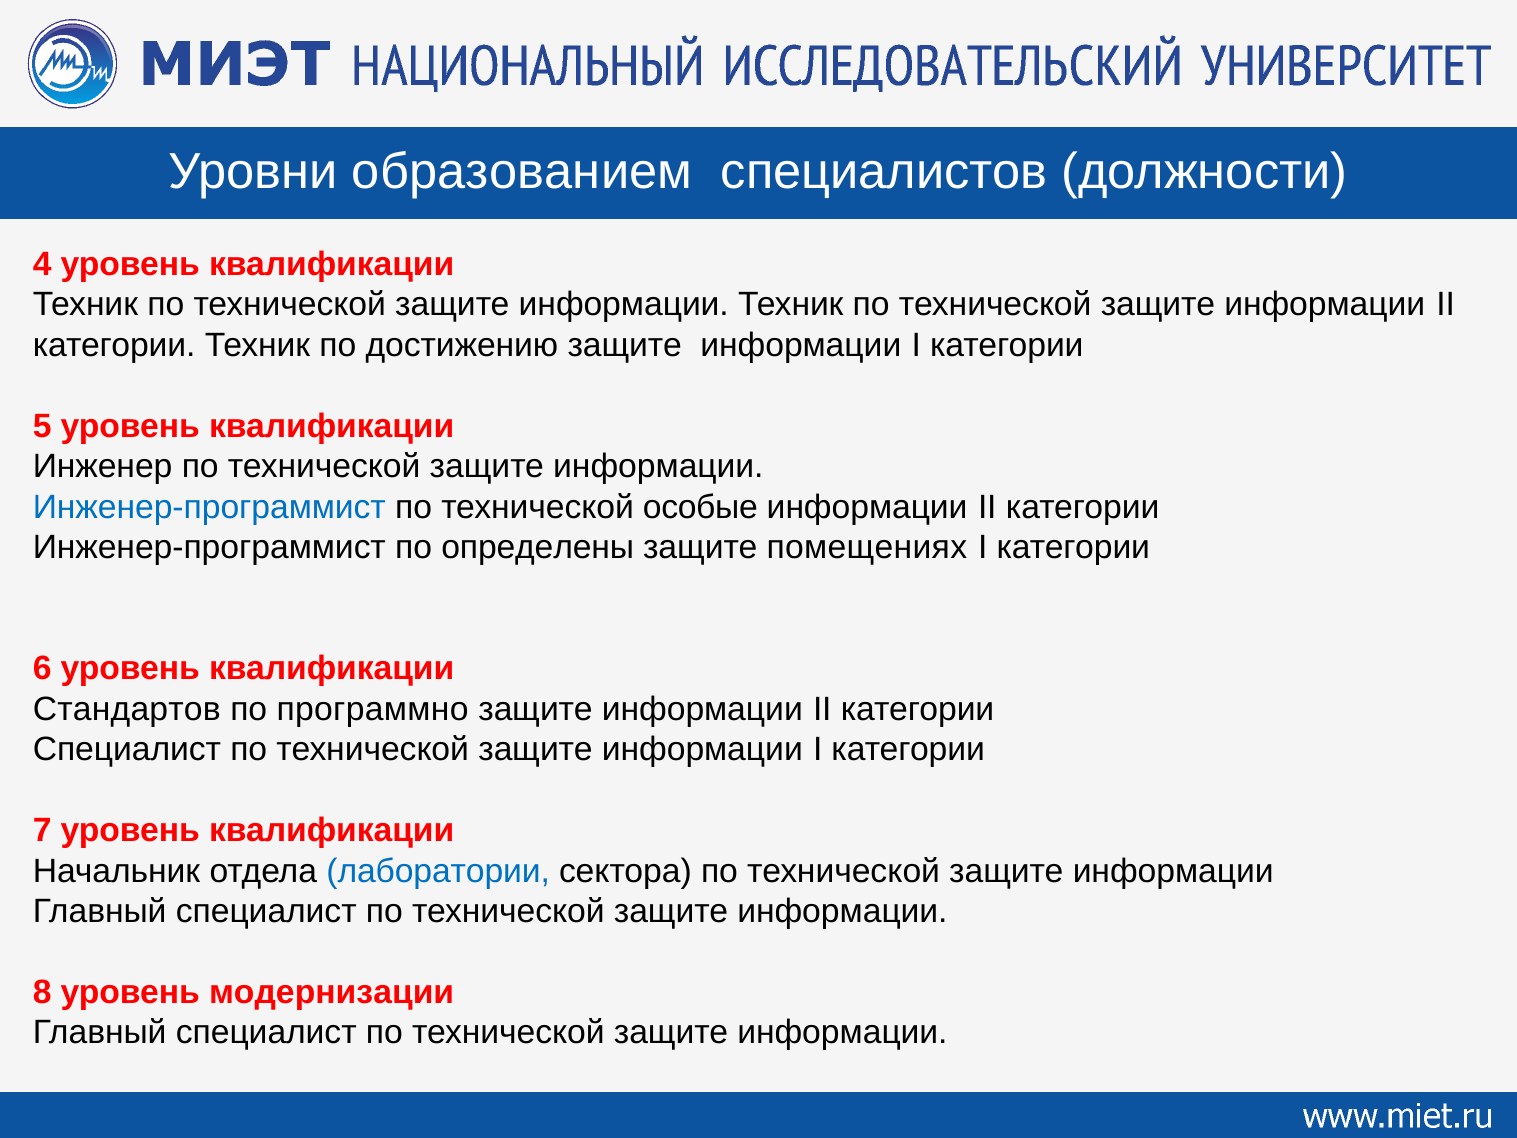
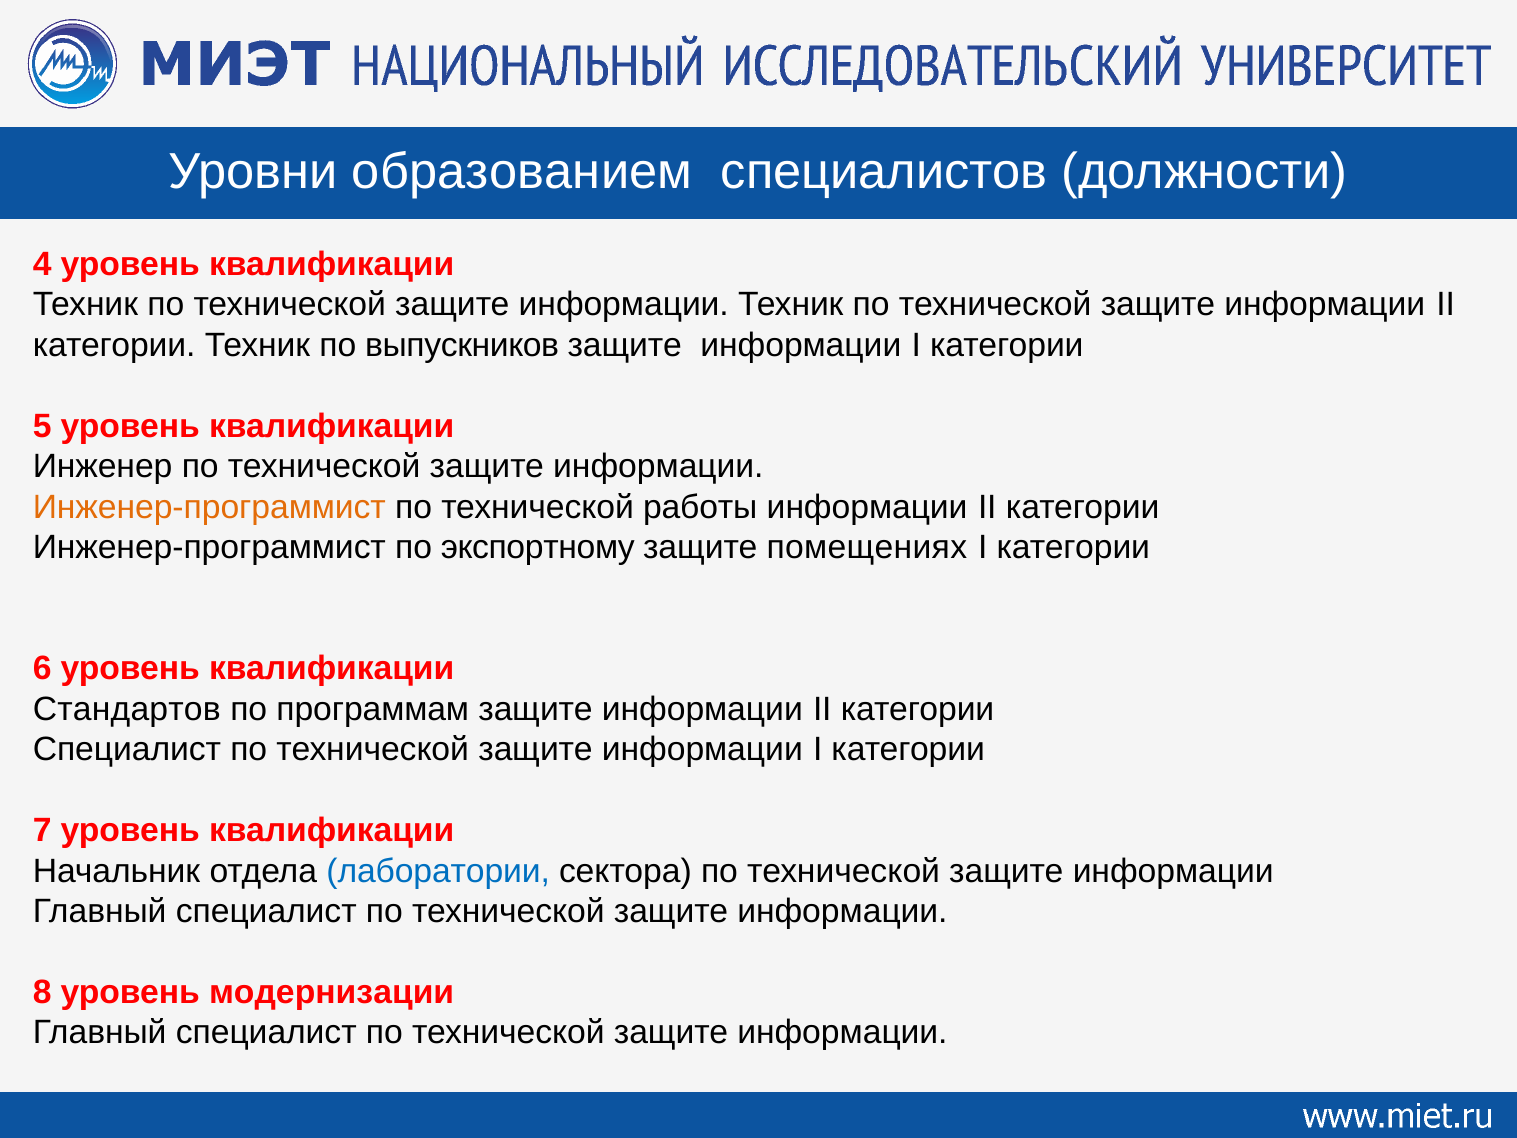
достижению: достижению -> выпускников
Инженер-программист at (209, 507) colour: blue -> orange
особые: особые -> работы
определены: определены -> экспортному
программно: программно -> программам
